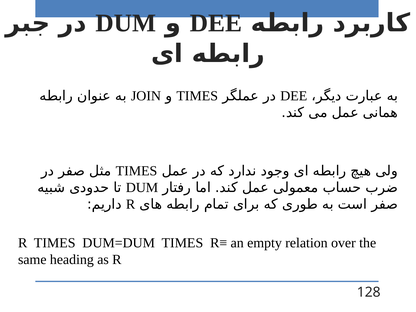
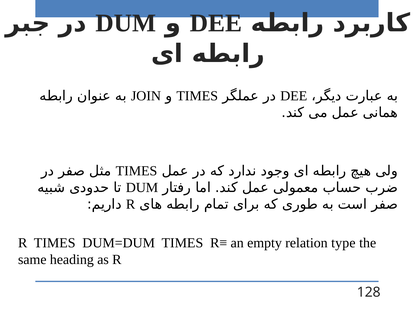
over: over -> type
